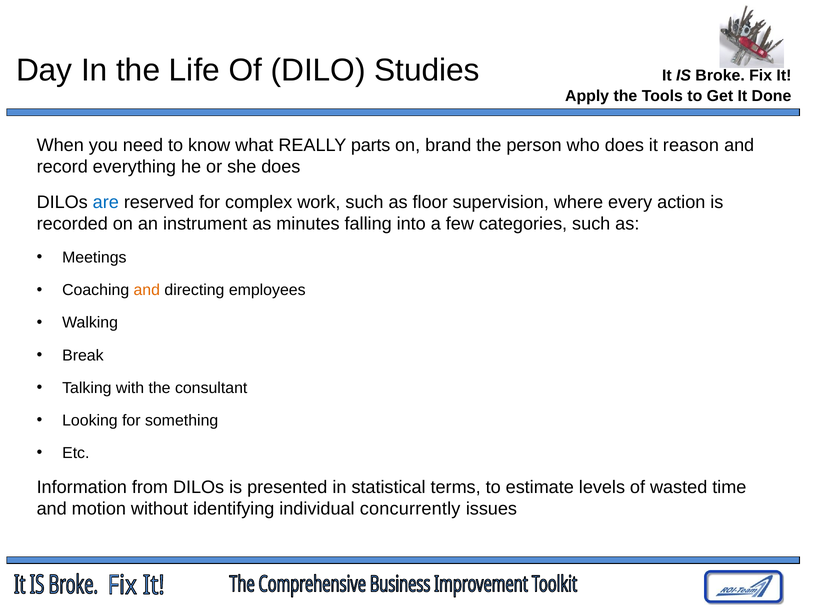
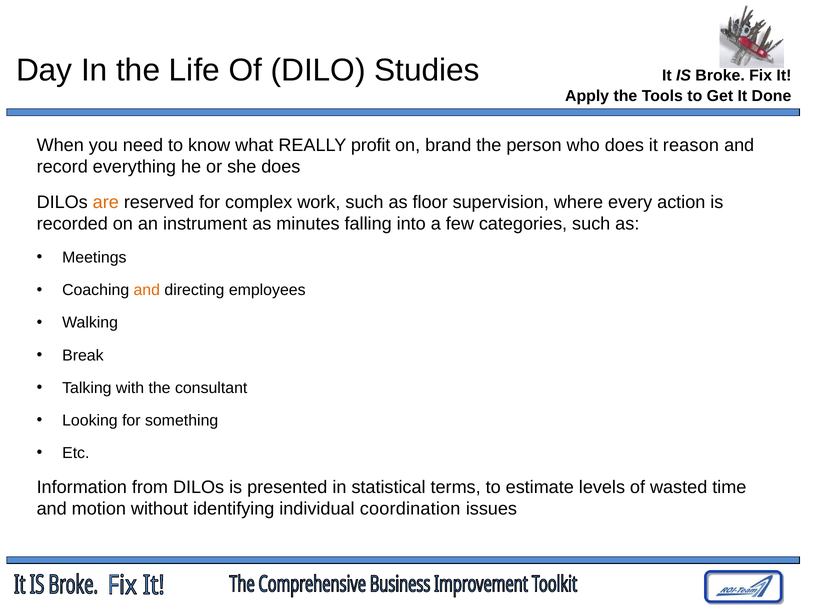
parts: parts -> profit
are colour: blue -> orange
concurrently: concurrently -> coordination
